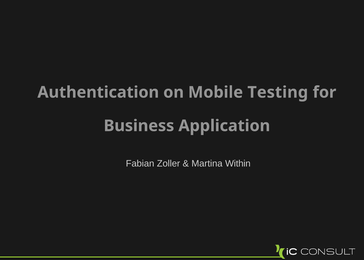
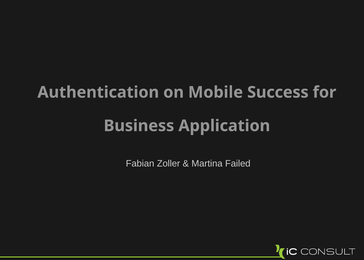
Testing: Testing -> Success
Within: Within -> Failed
